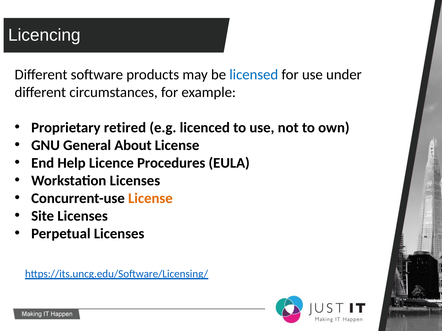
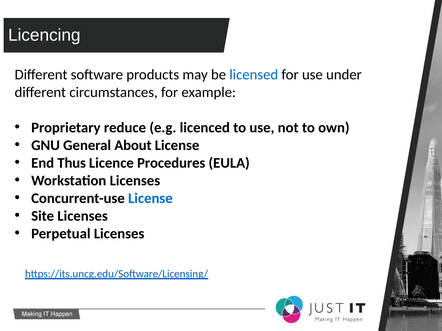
retired: retired -> reduce
Help: Help -> Thus
License at (150, 199) colour: orange -> blue
